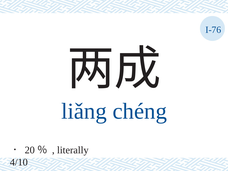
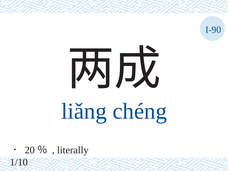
I-76: I-76 -> I-90
4/10: 4/10 -> 1/10
